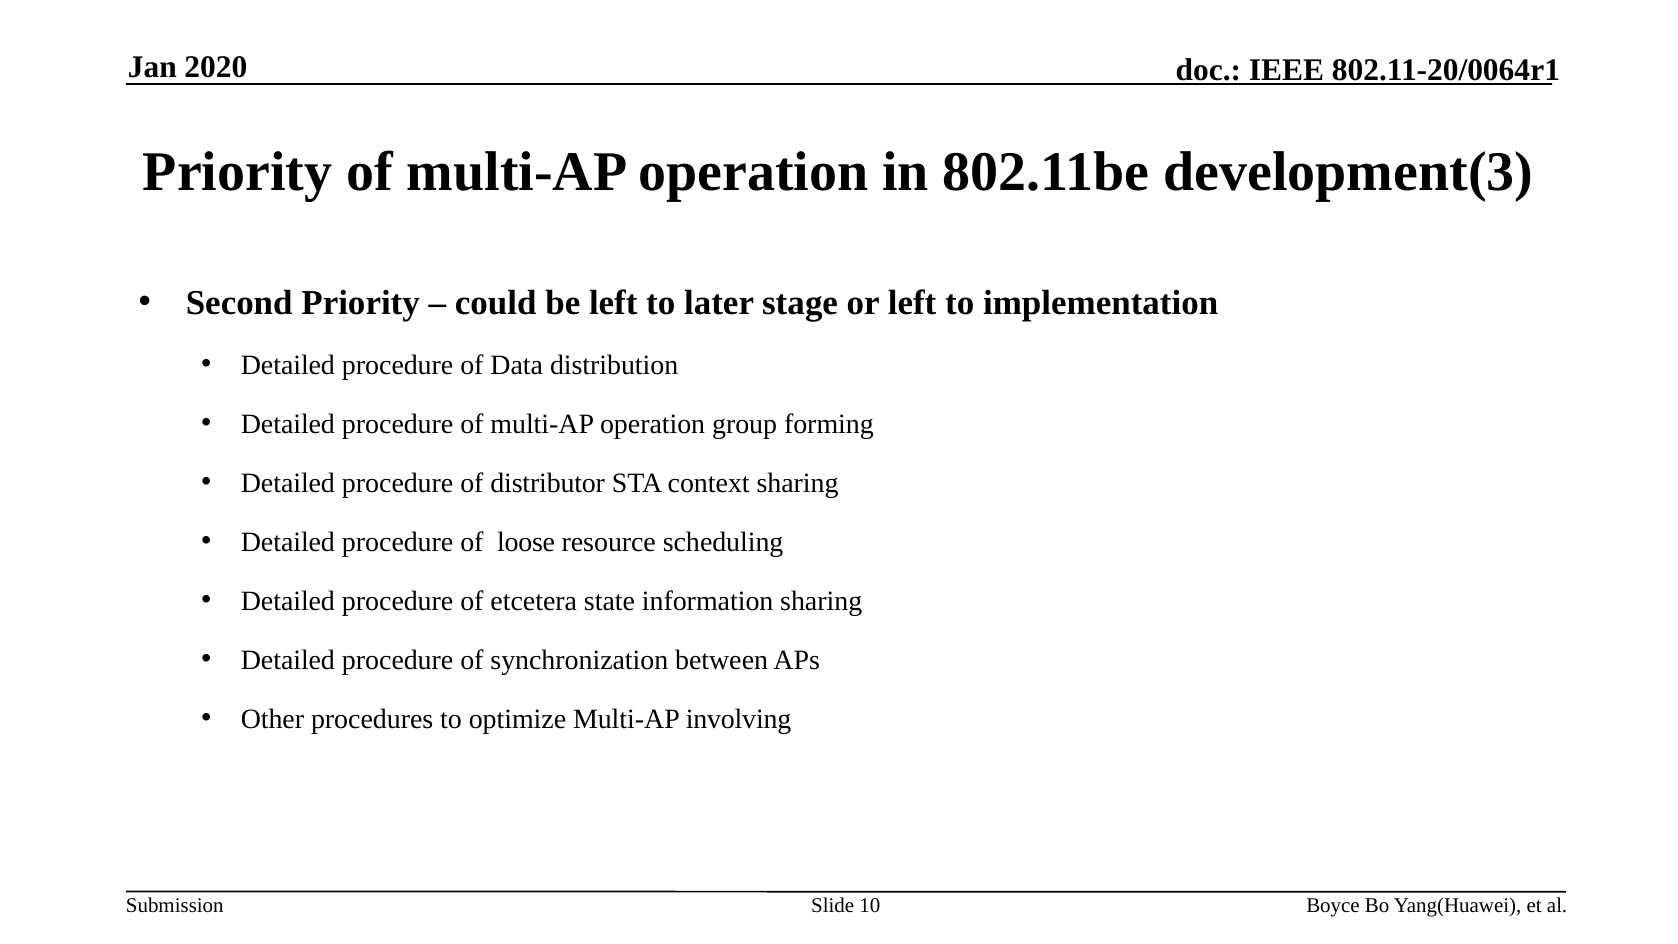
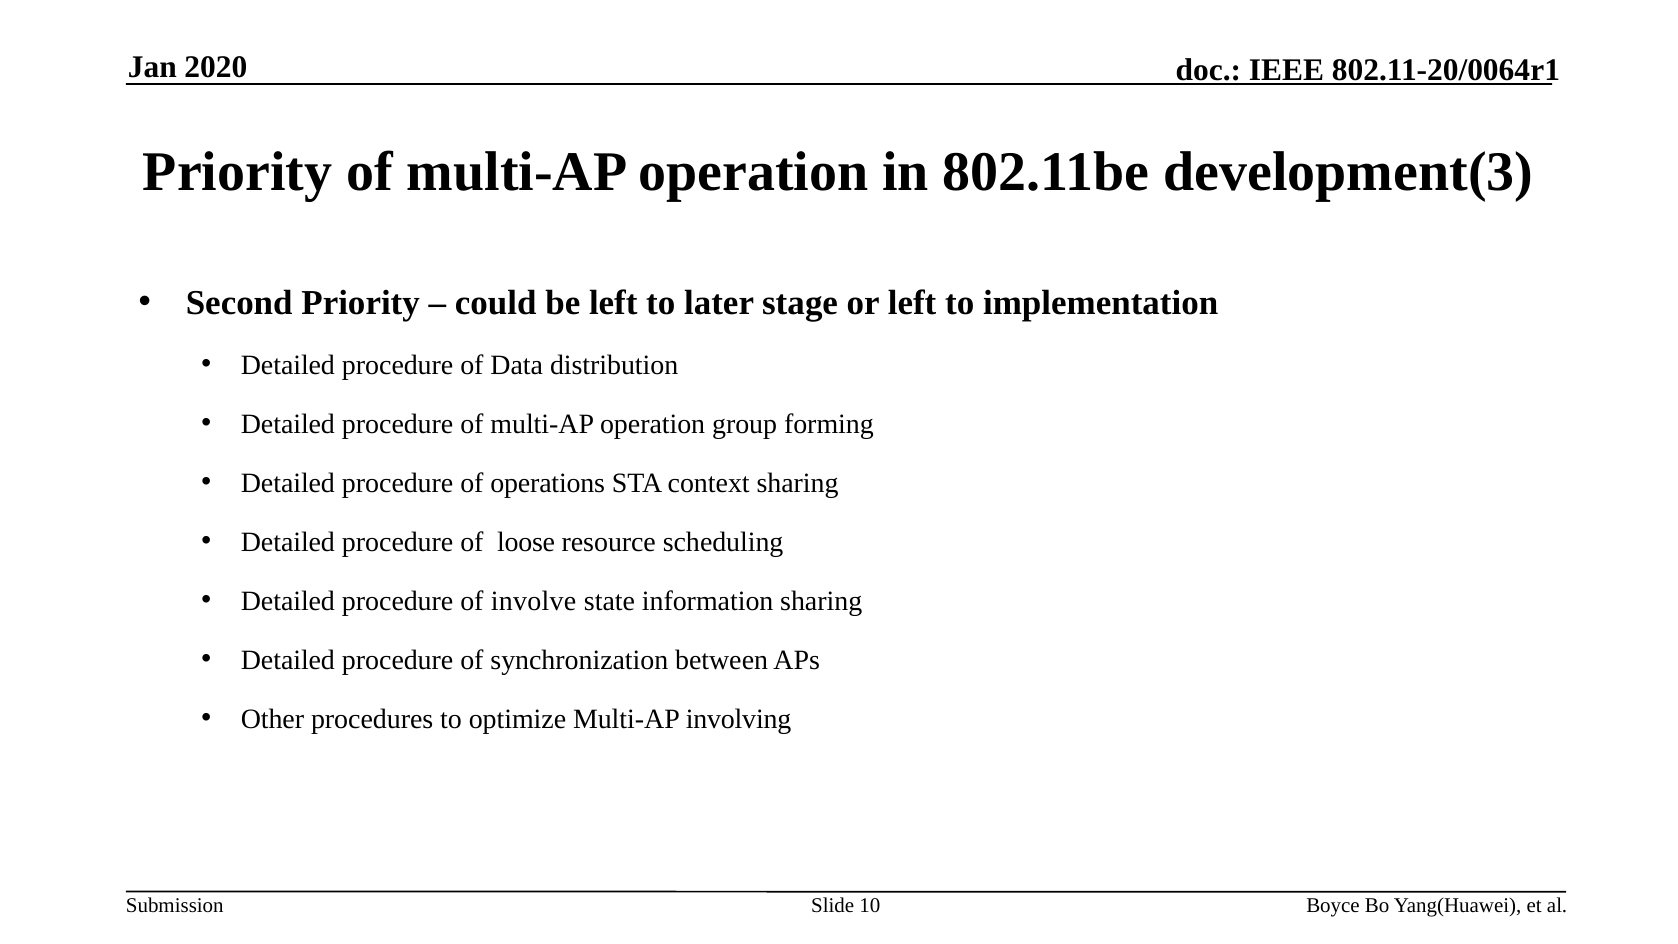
distributor: distributor -> operations
etcetera: etcetera -> involve
